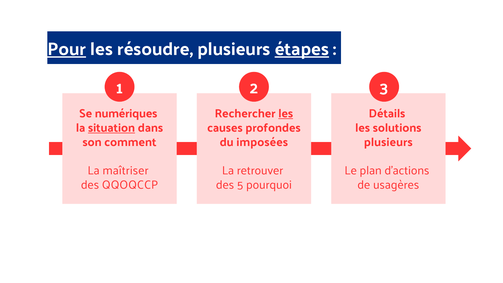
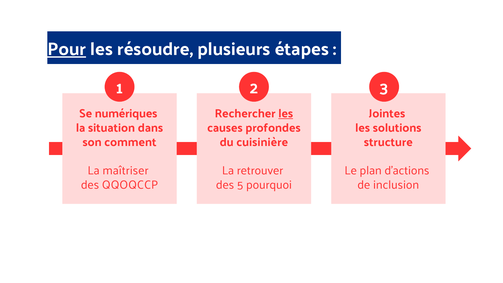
étapes underline: present -> none
Détails: Détails -> Jointes
situation underline: present -> none
imposées: imposées -> cuisinière
plusieurs at (388, 142): plusieurs -> structure
usagères: usagères -> inclusion
